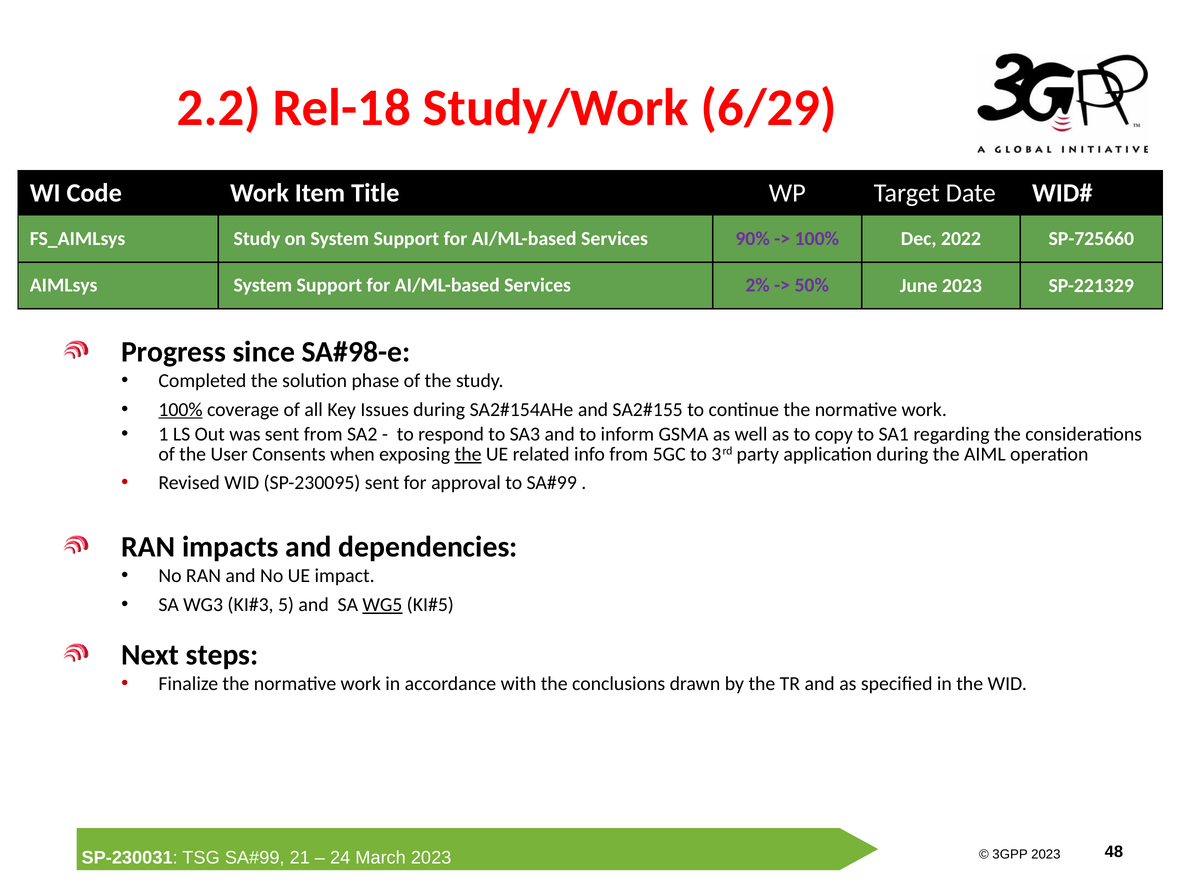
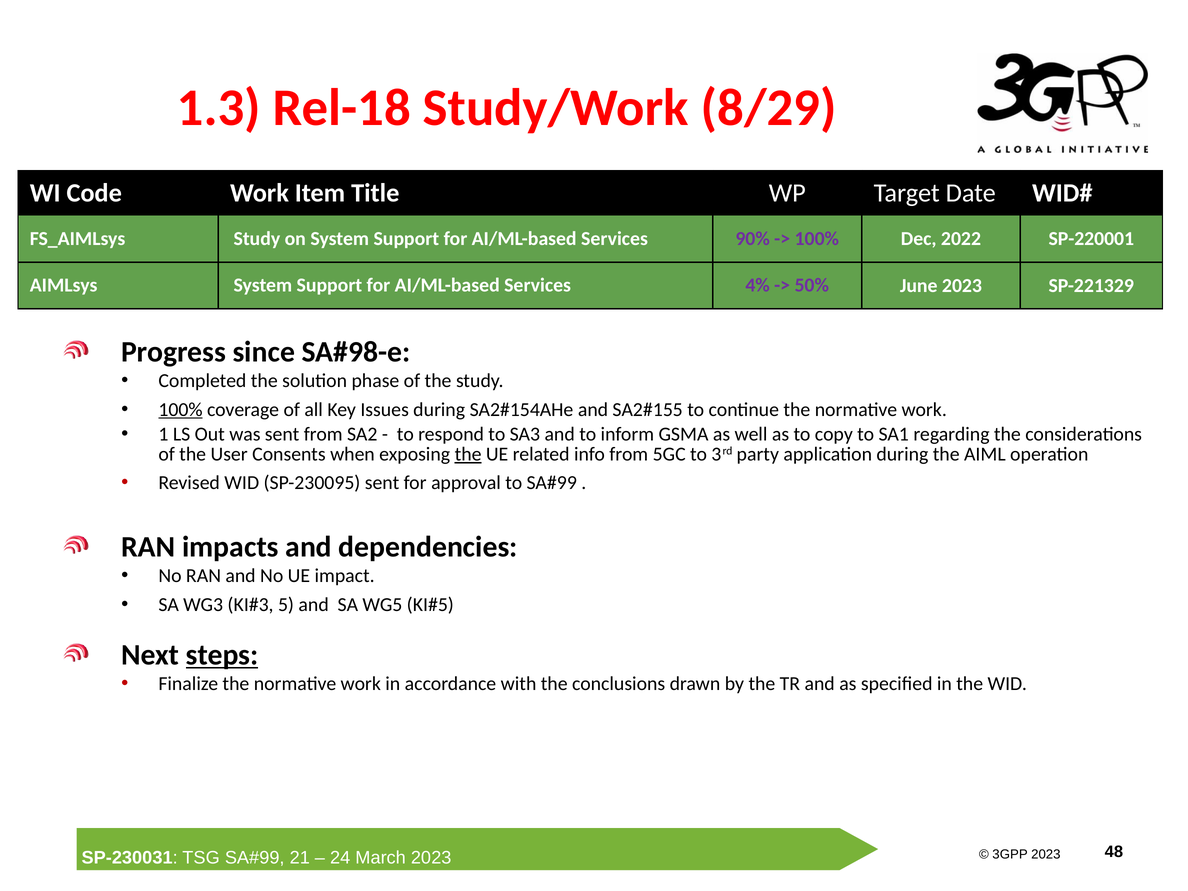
2.2: 2.2 -> 1.3
6/29: 6/29 -> 8/29
SP-725660: SP-725660 -> SP-220001
2%: 2% -> 4%
WG5 underline: present -> none
steps underline: none -> present
